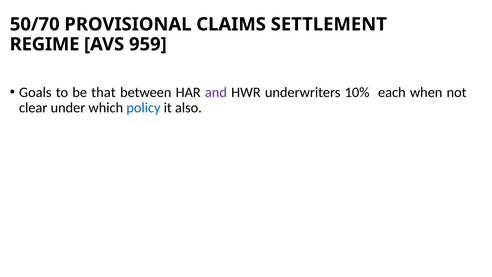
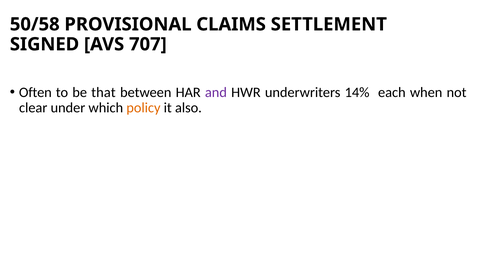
50/70: 50/70 -> 50/58
REGIME: REGIME -> SIGNED
959: 959 -> 707
Goals: Goals -> Often
10%: 10% -> 14%
policy colour: blue -> orange
